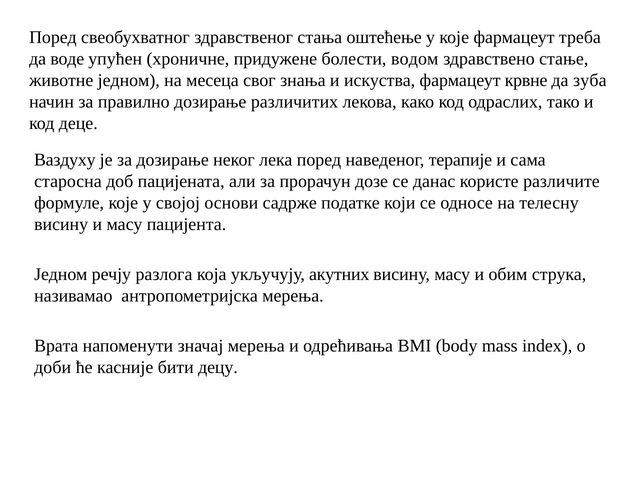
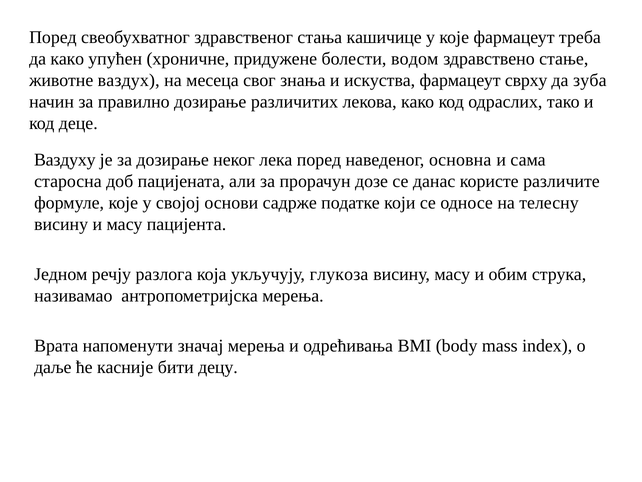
оштећење: оштећење -> кашичице
да воде: воде -> како
животне једном: једном -> ваздух
крвне: крвне -> сврху
терапије: терапије -> основна
акутних: акутних -> глукоза
доби: доби -> даље
